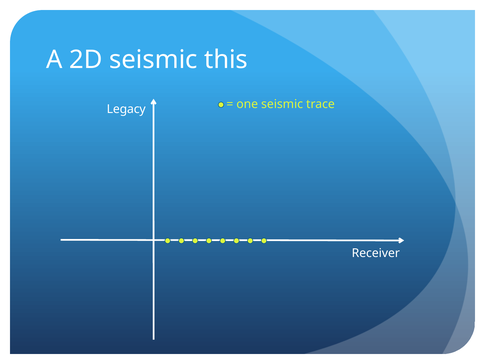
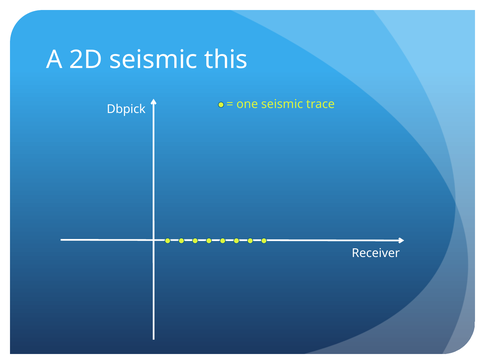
Legacy: Legacy -> Dbpick
